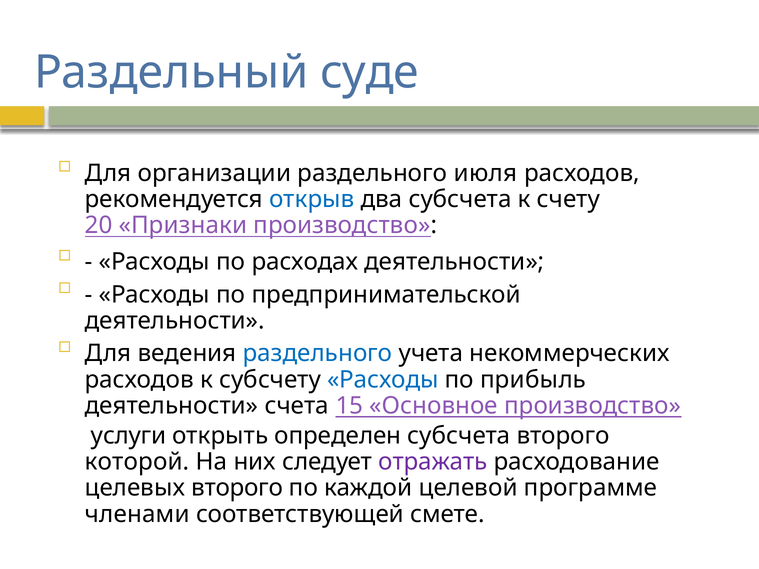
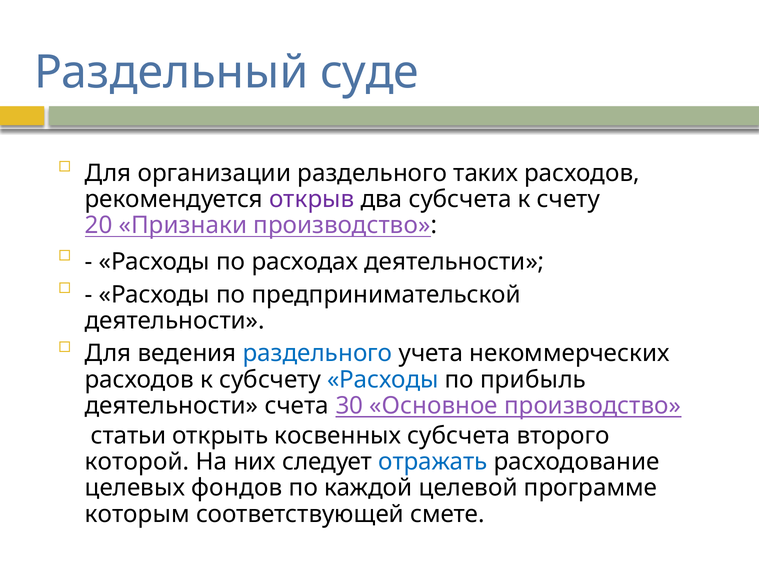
июля: июля -> таких
открыв colour: blue -> purple
15: 15 -> 30
услуги: услуги -> статьи
определен: определен -> косвенных
отражать colour: purple -> blue
целевых второго: второго -> фондов
членами: членами -> которым
